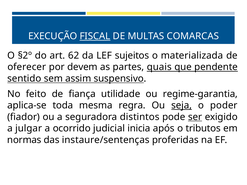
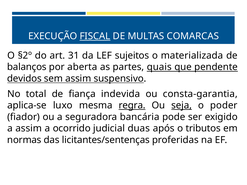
62: 62 -> 31
oferecer: oferecer -> balanços
devem: devem -> aberta
sentido: sentido -> devidos
feito: feito -> total
utilidade: utilidade -> indevida
regime-garantia: regime-garantia -> consta-garantia
toda: toda -> luxo
regra underline: none -> present
distintos: distintos -> bancária
ser underline: present -> none
a julgar: julgar -> assim
inicia: inicia -> duas
instaure/sentenças: instaure/sentenças -> licitantes/sentenças
